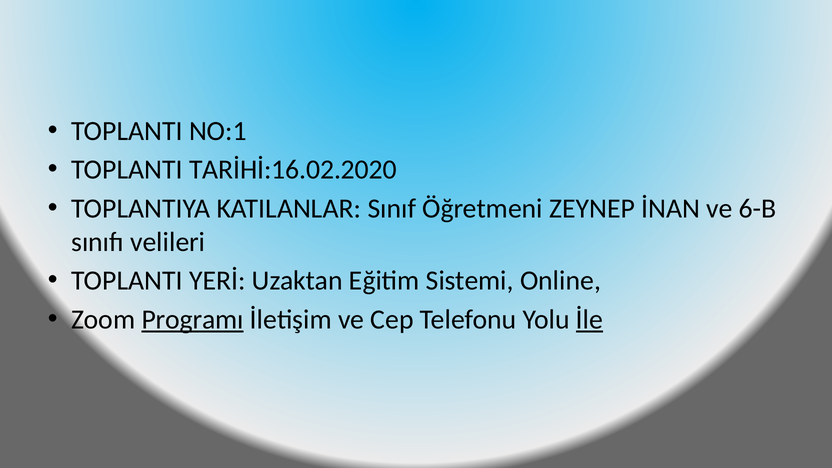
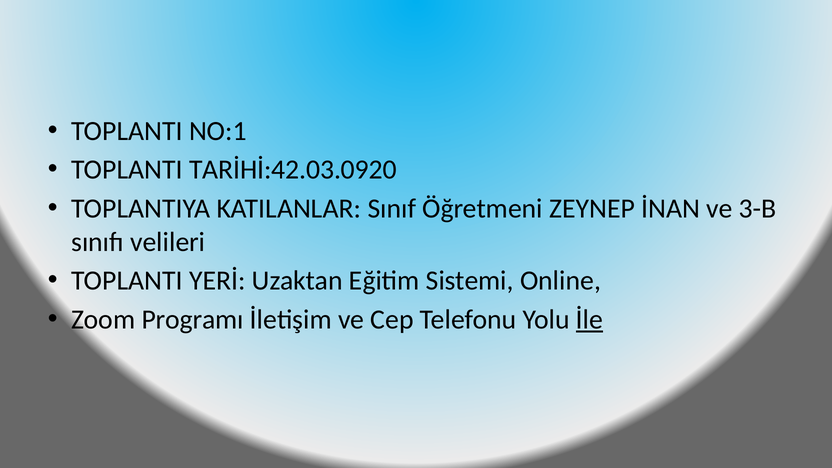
TARİHİ:16.02.2020: TARİHİ:16.02.2020 -> TARİHİ:42.03.0920
6-B: 6-B -> 3-B
Programı underline: present -> none
